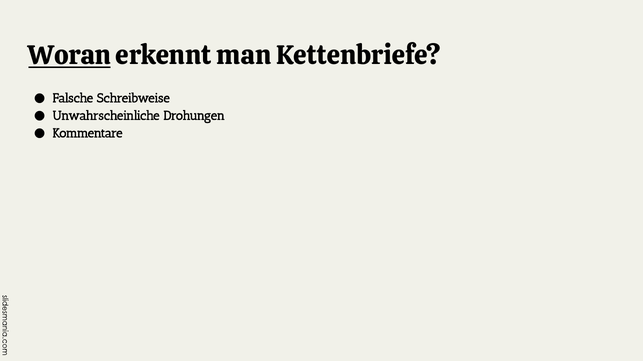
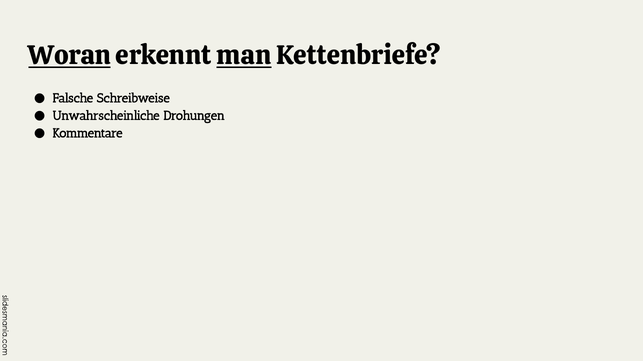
man underline: none -> present
